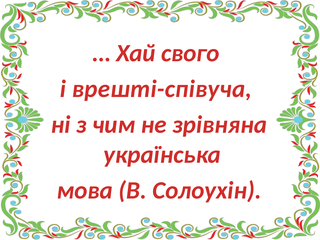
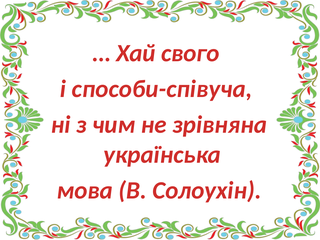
врешті-співуча: врешті-співуча -> способи-співуча
